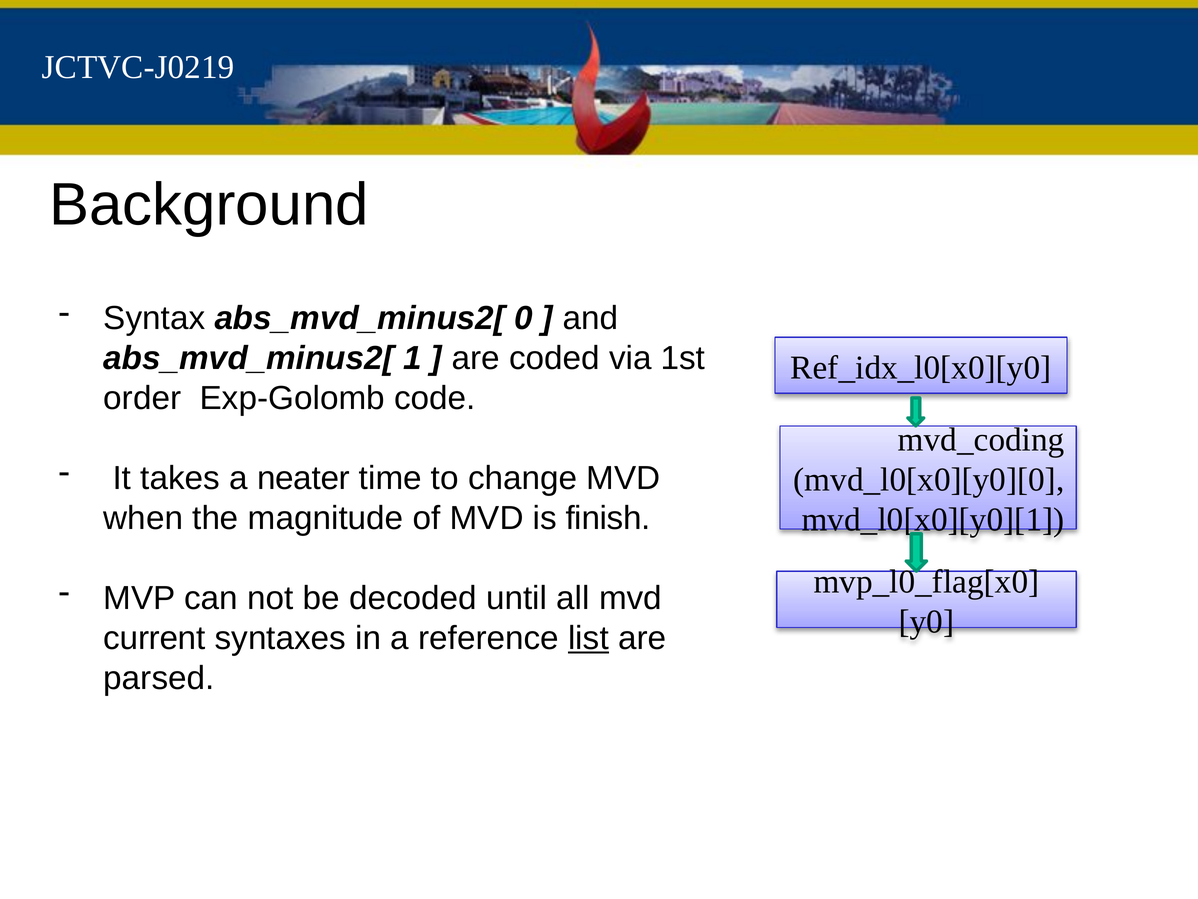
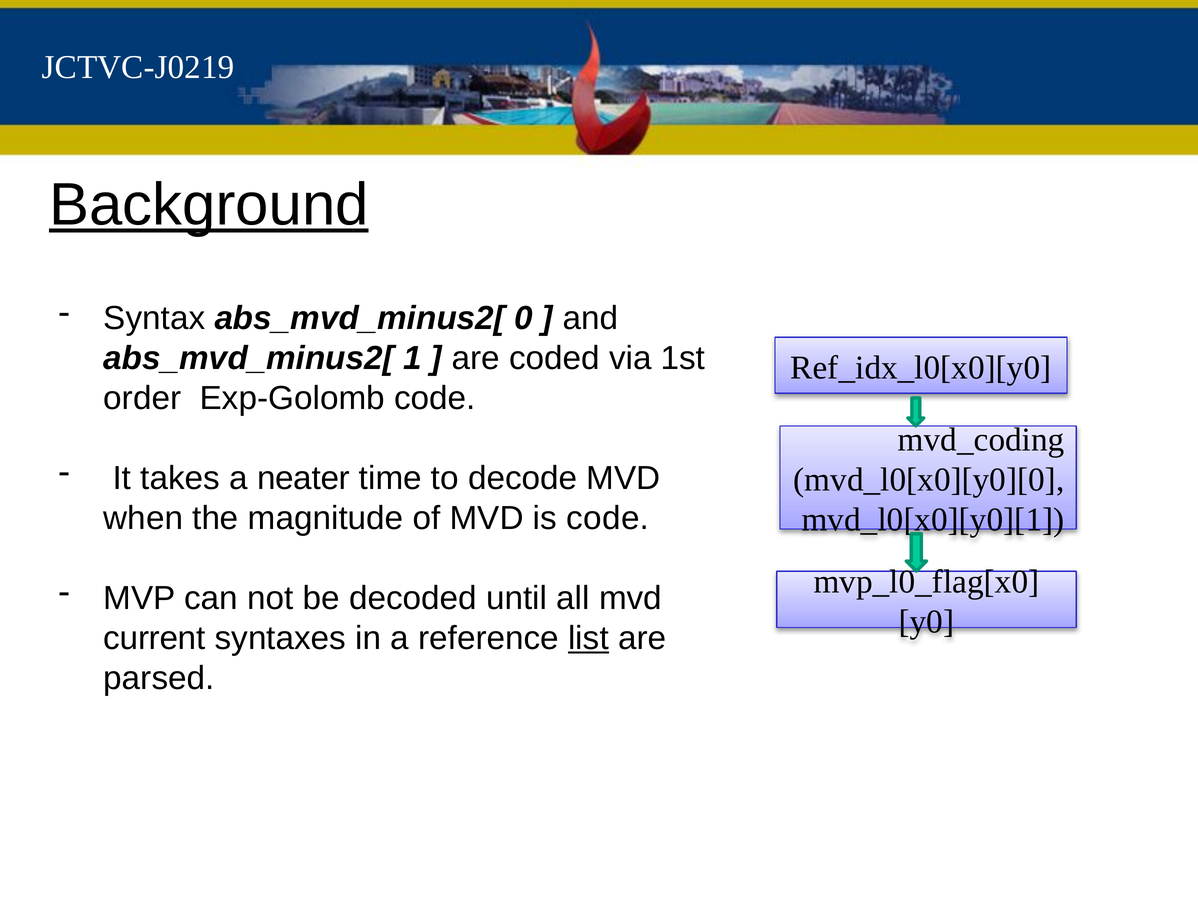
Background underline: none -> present
change: change -> decode
is finish: finish -> code
